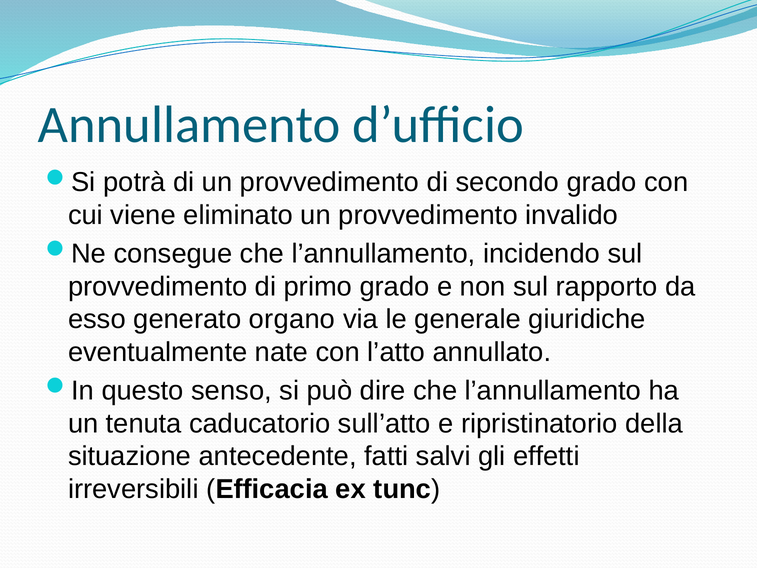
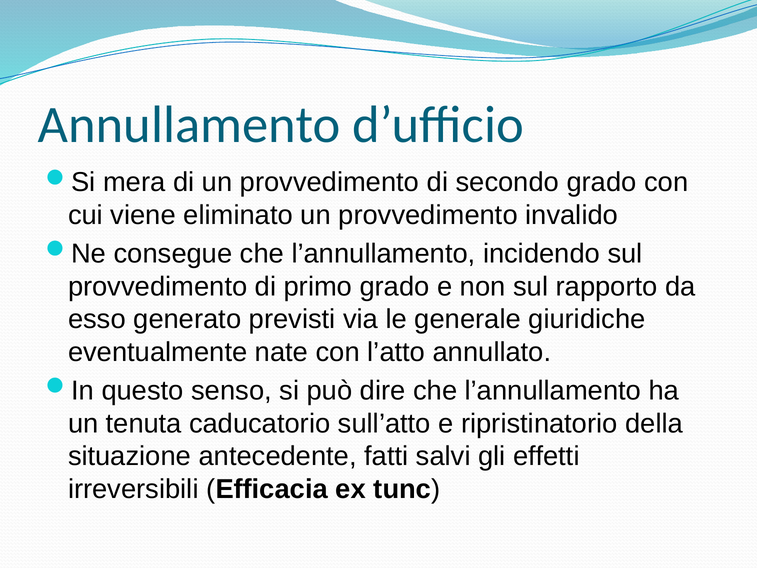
potrà: potrà -> mera
organo: organo -> previsti
